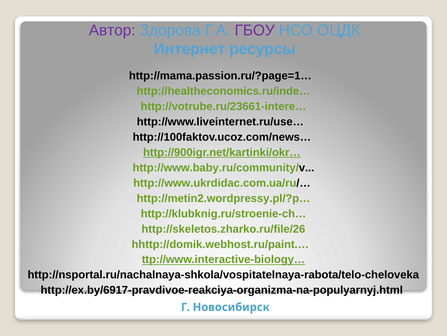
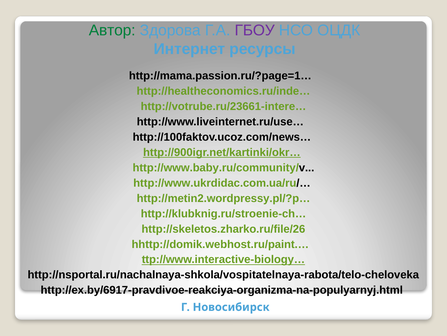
Автор colour: purple -> green
